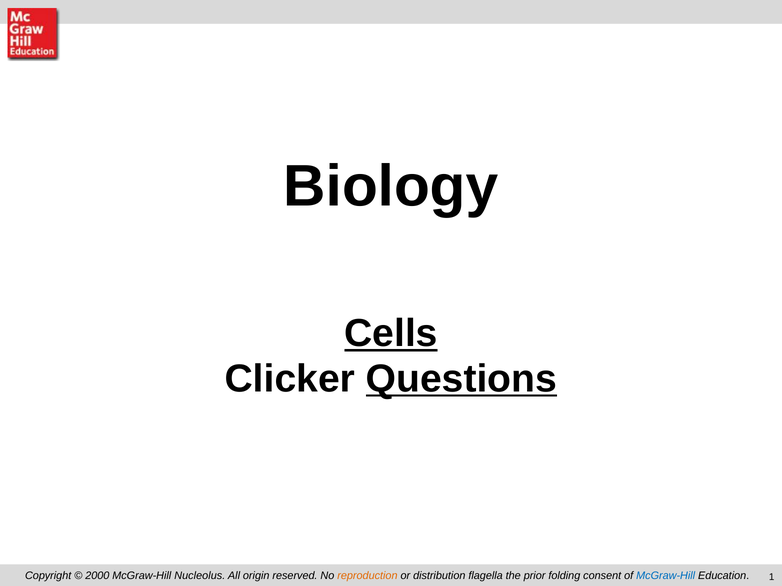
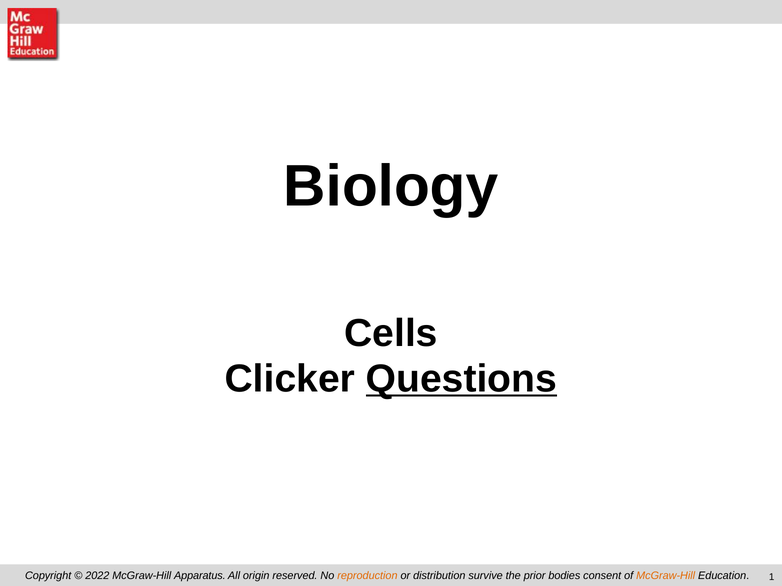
Cells underline: present -> none
2000: 2000 -> 2022
Nucleolus: Nucleolus -> Apparatus
flagella: flagella -> survive
folding: folding -> bodies
McGraw-Hill at (666, 576) colour: blue -> orange
